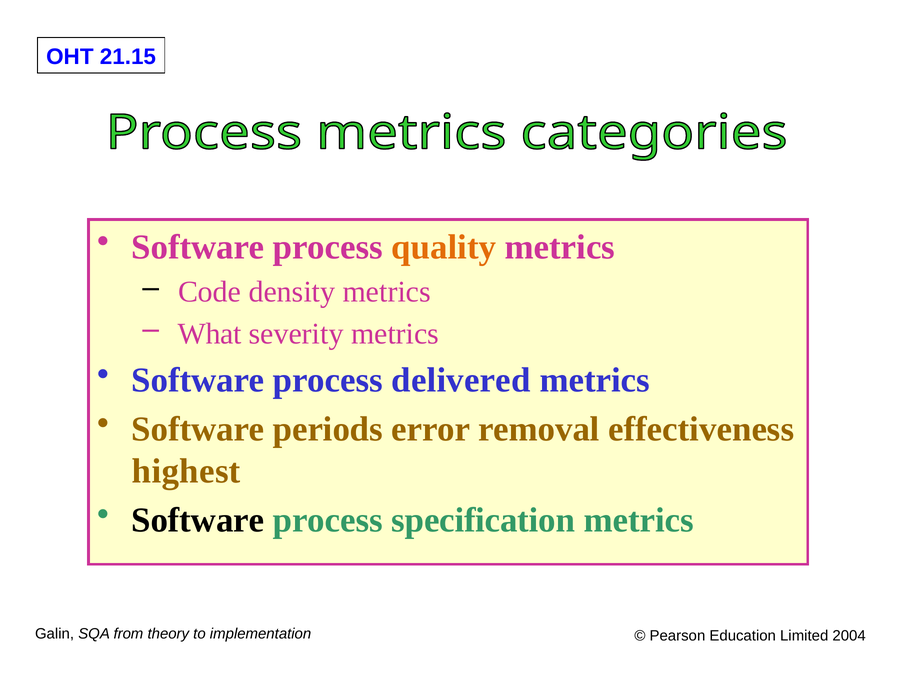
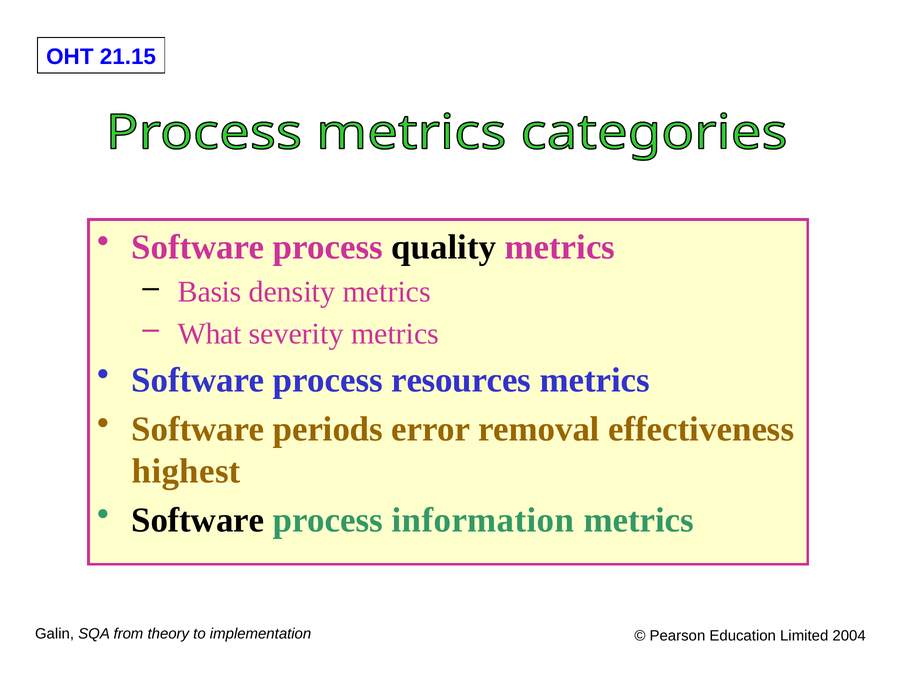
quality colour: orange -> black
Code: Code -> Basis
delivered: delivered -> resources
specification: specification -> information
